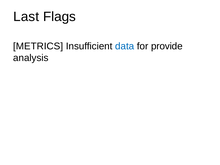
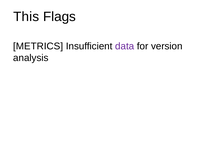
Last: Last -> This
data colour: blue -> purple
provide: provide -> version
